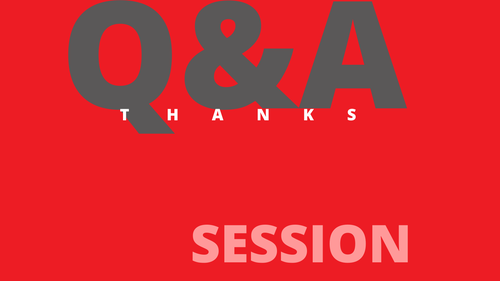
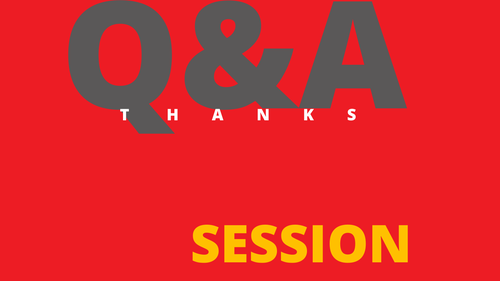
SESSION colour: pink -> yellow
